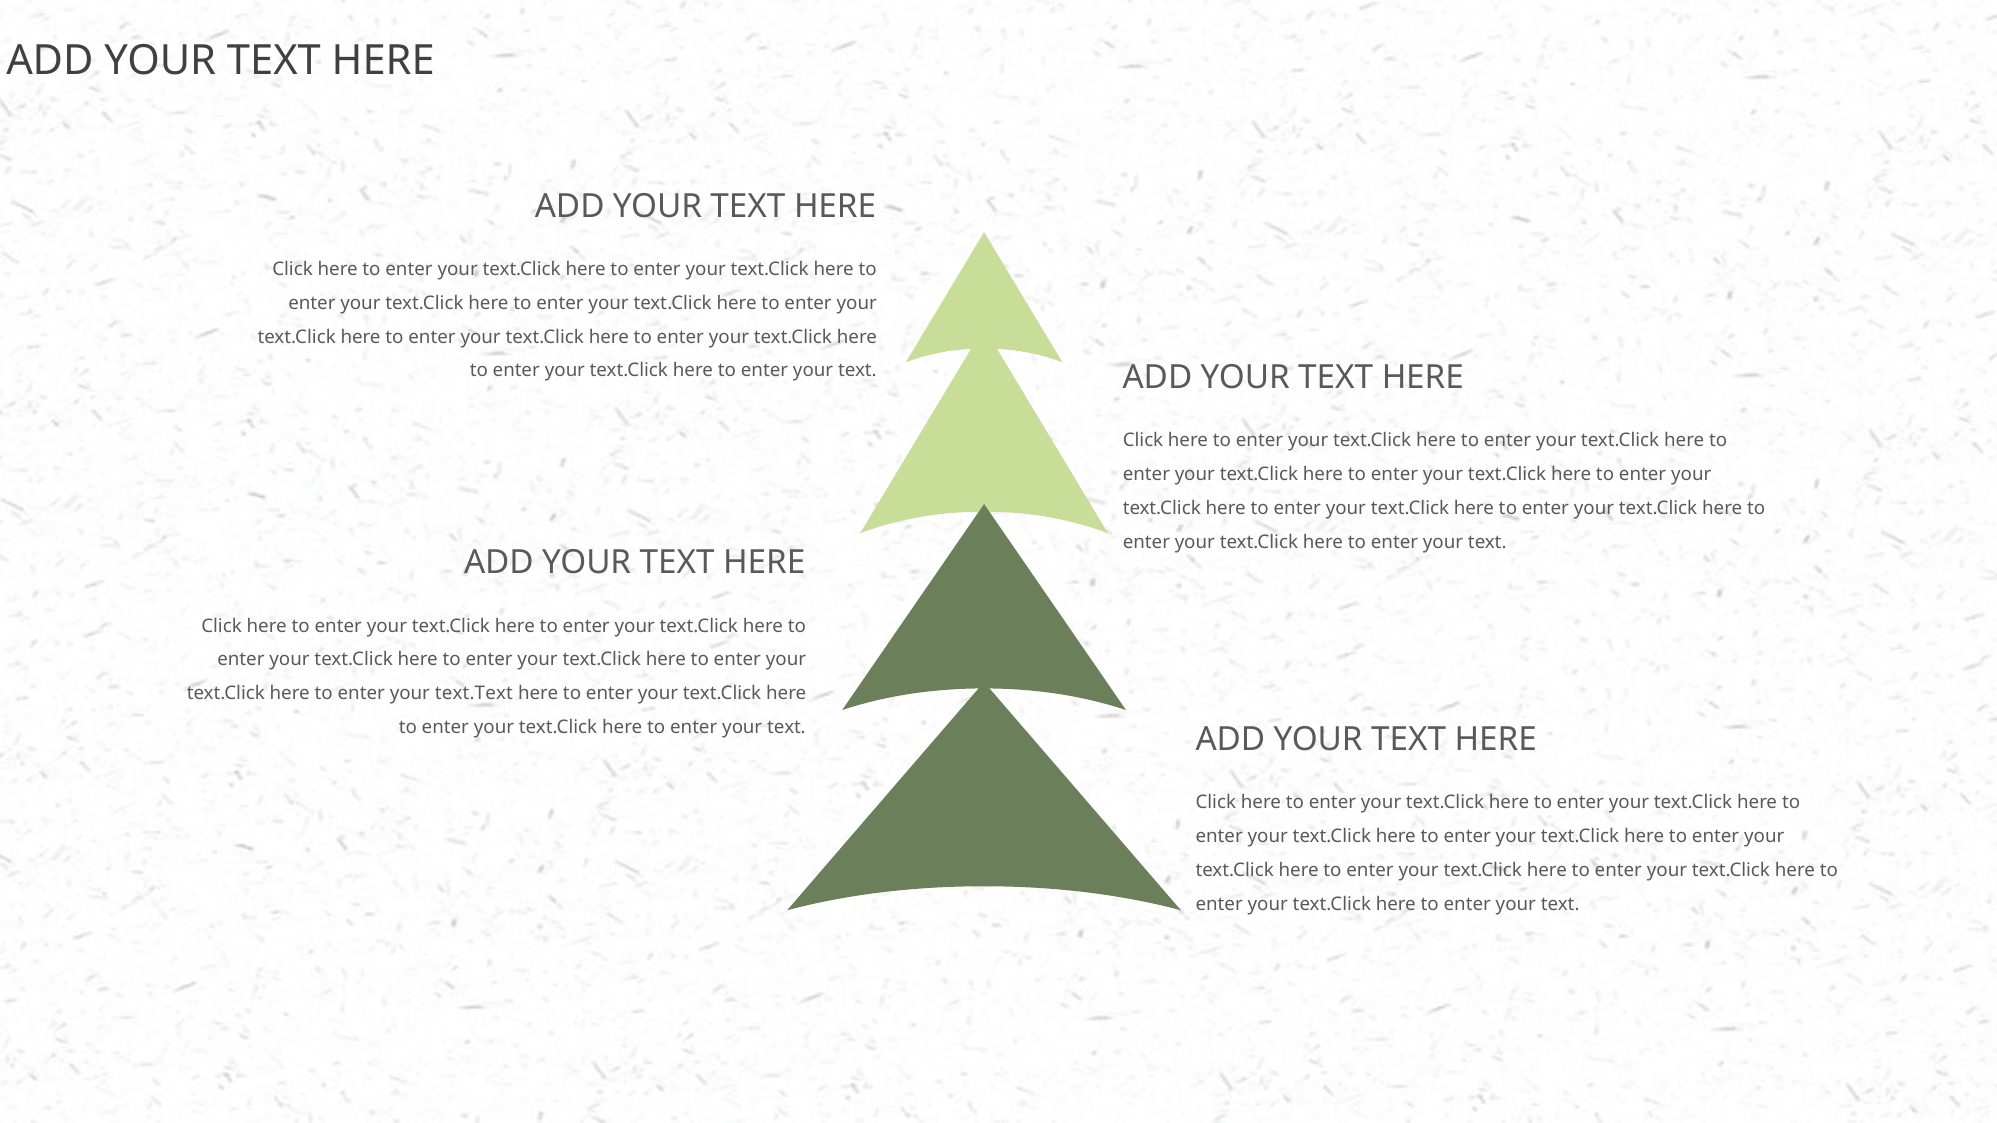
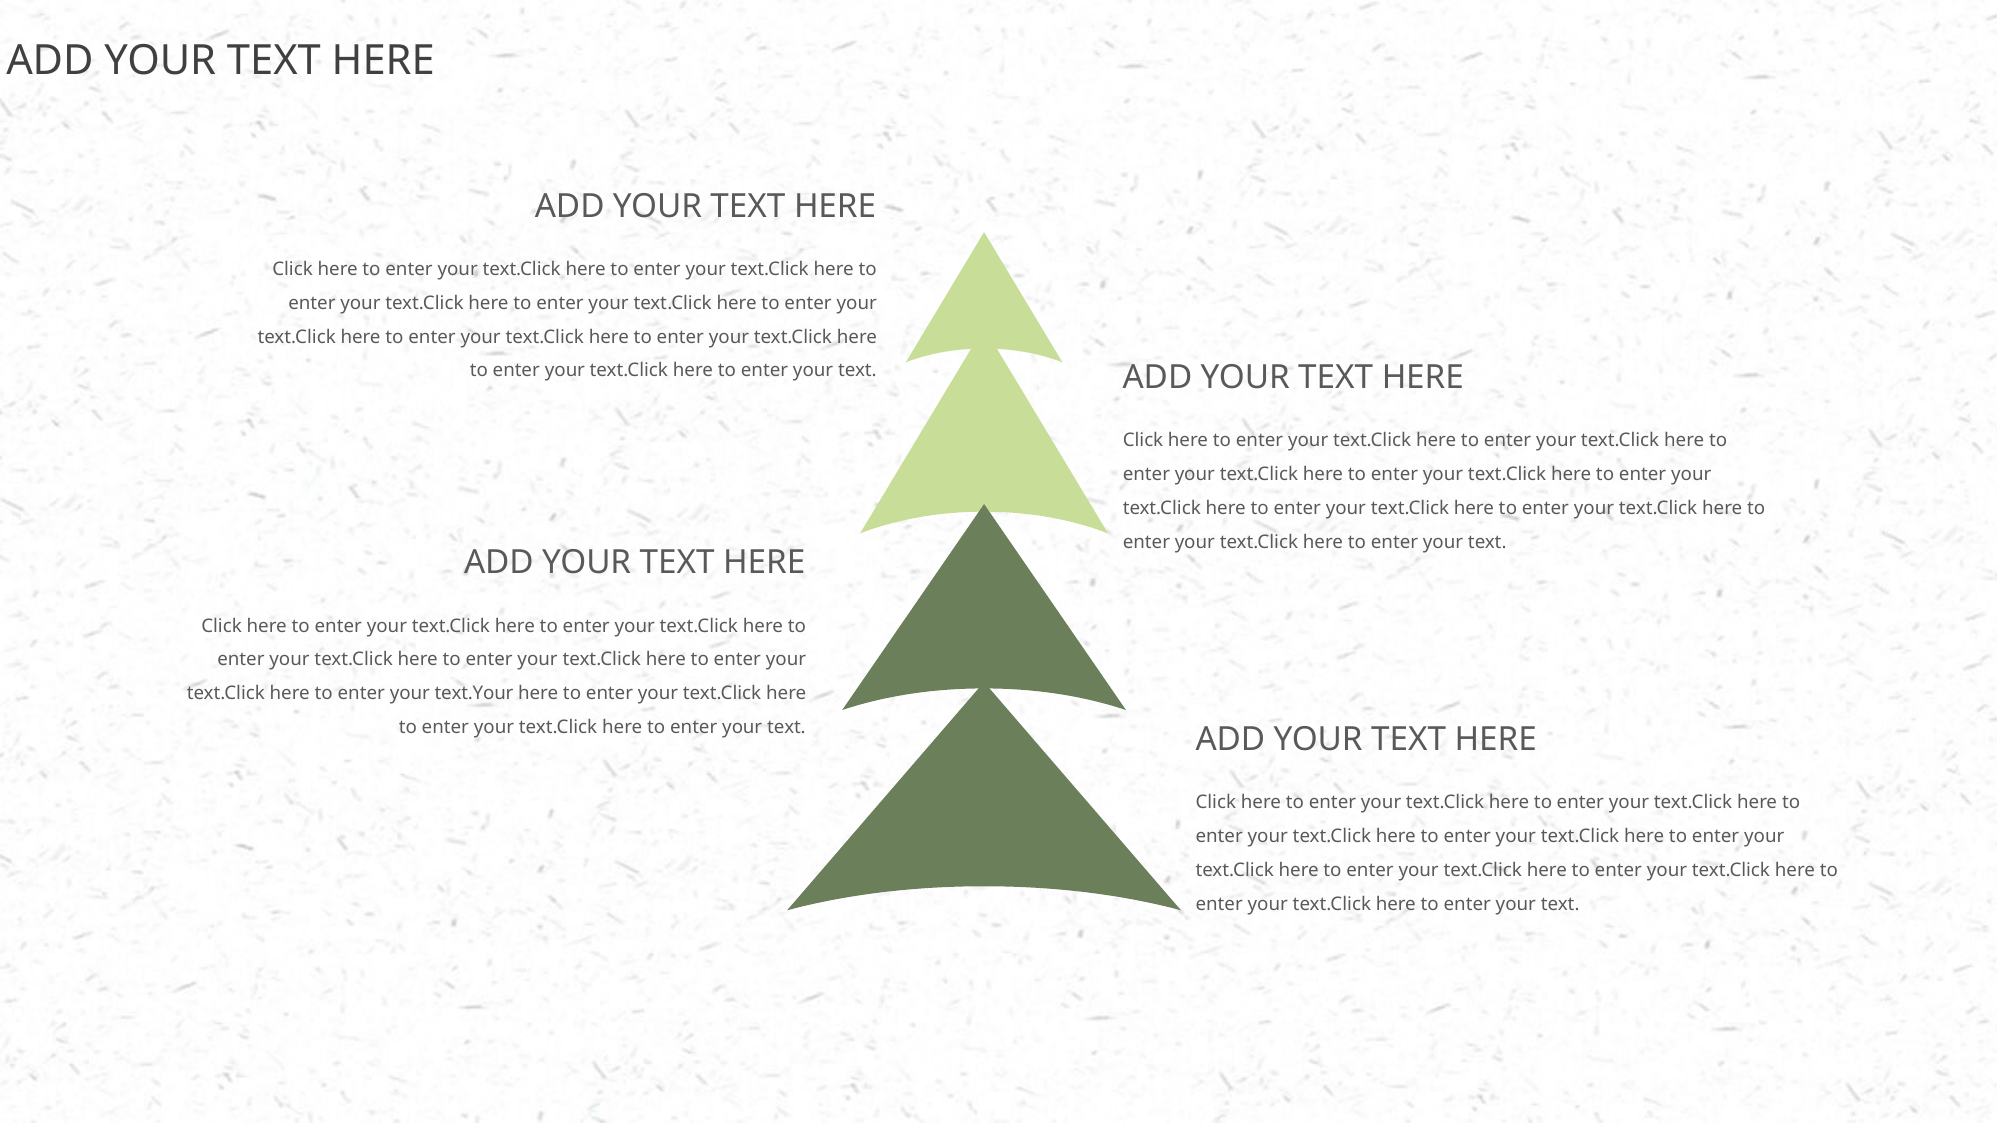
text.Text: text.Text -> text.Your
